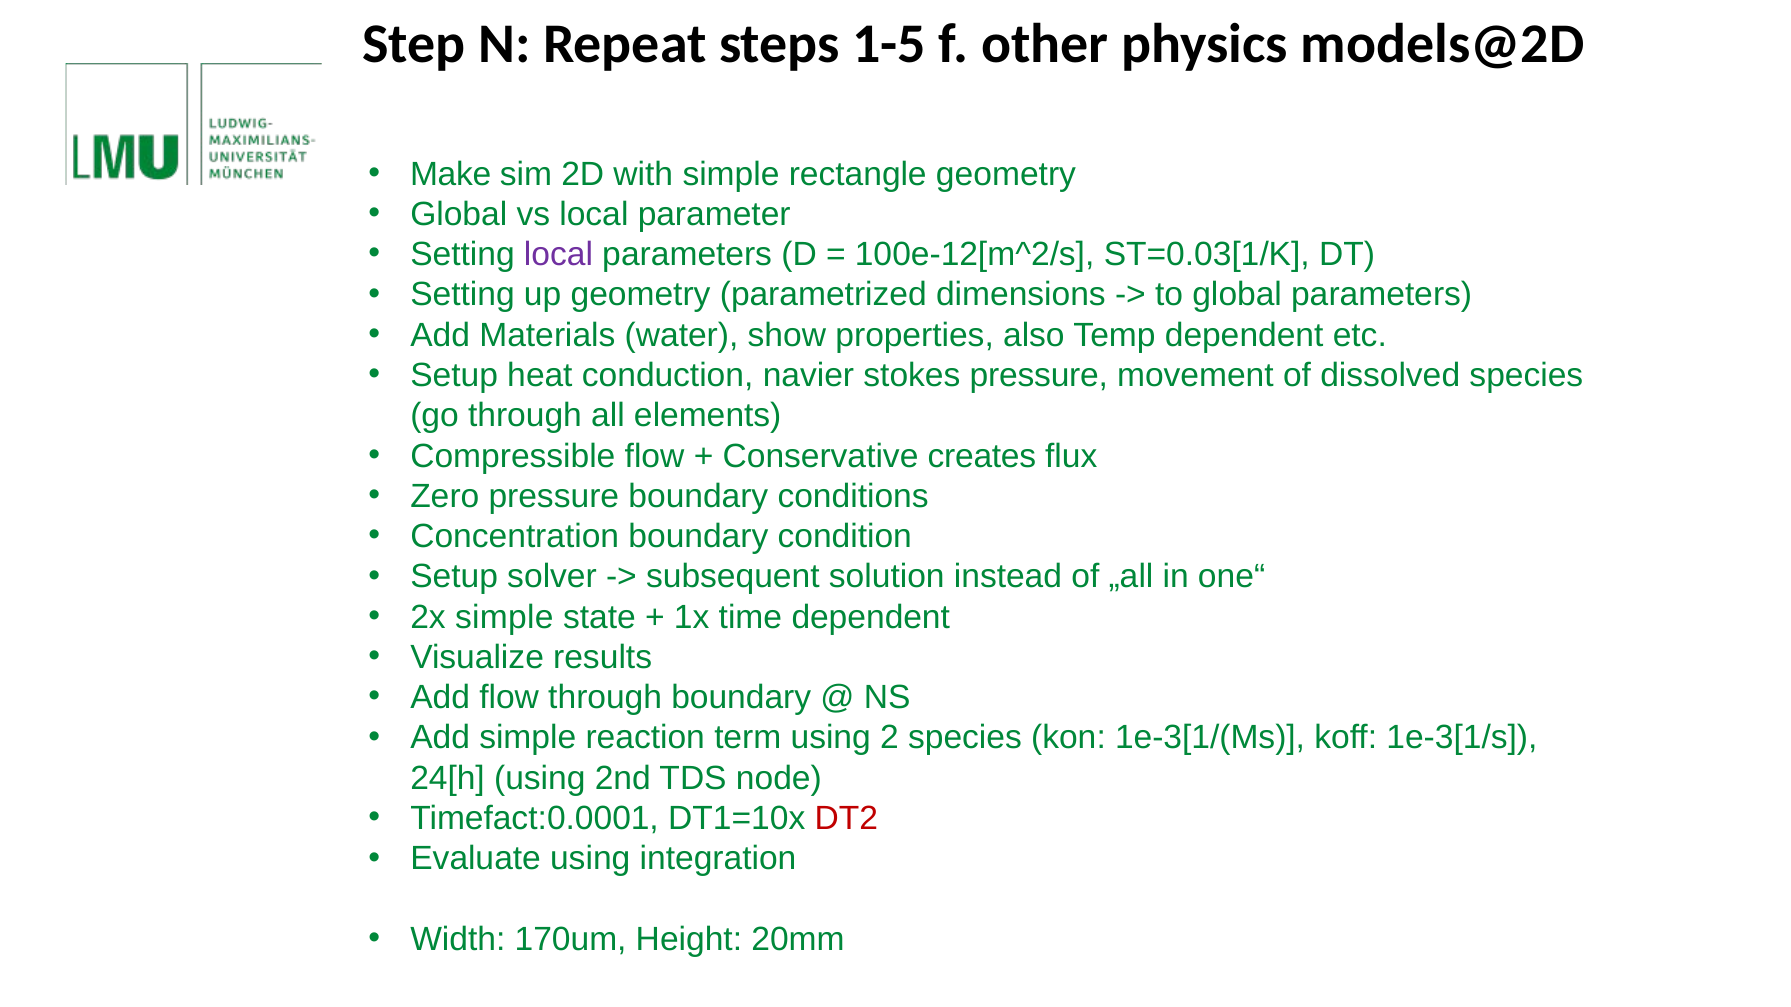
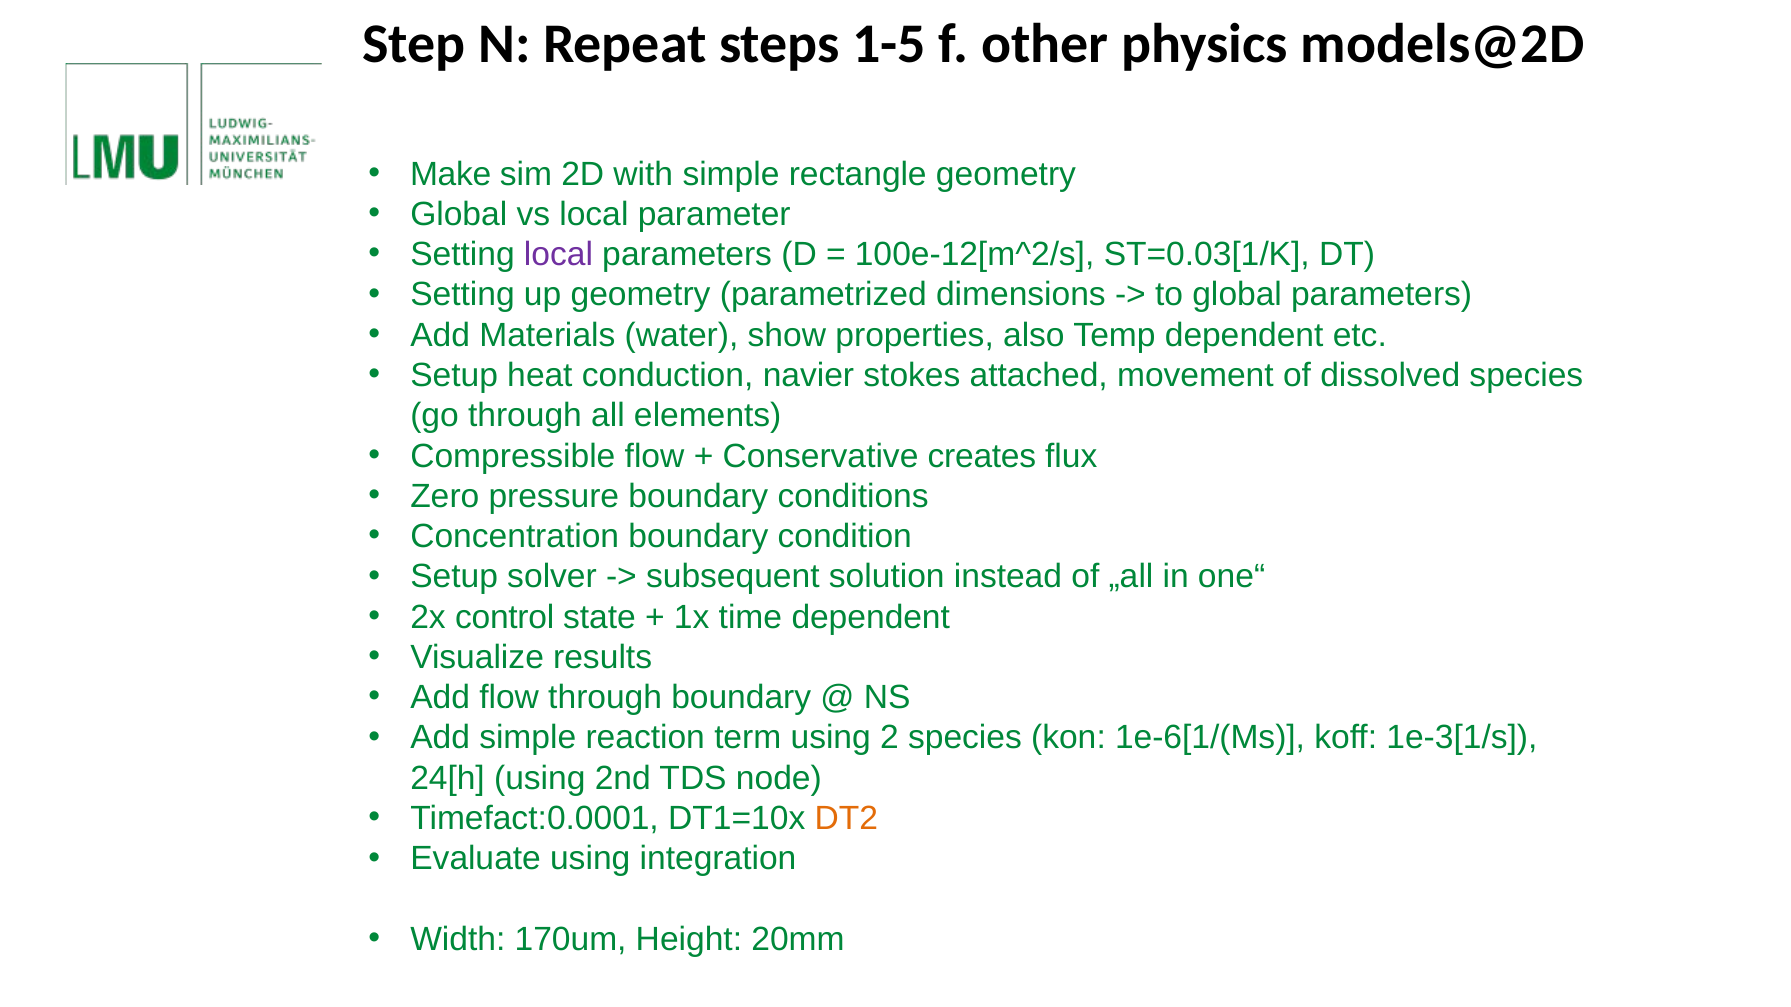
stokes pressure: pressure -> attached
2x simple: simple -> control
1e-3[1/(Ms: 1e-3[1/(Ms -> 1e-6[1/(Ms
DT2 colour: red -> orange
